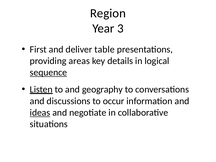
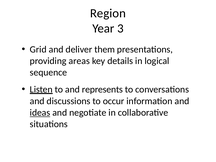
First: First -> Grid
table: table -> them
sequence underline: present -> none
geography: geography -> represents
